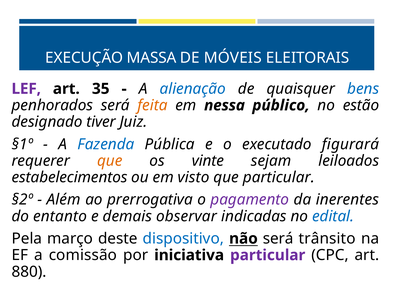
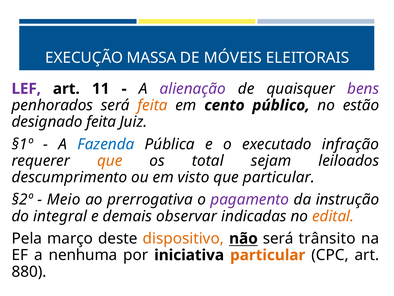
35: 35 -> 11
alienação colour: blue -> purple
bens colour: blue -> purple
nessa: nessa -> cento
designado tiver: tiver -> feita
figurará: figurará -> infração
vinte: vinte -> total
estabelecimentos: estabelecimentos -> descumprimento
Além: Além -> Meio
inerentes: inerentes -> instrução
entanto: entanto -> integral
edital colour: blue -> orange
dispositivo colour: blue -> orange
comissão: comissão -> nenhuma
particular at (268, 255) colour: purple -> orange
